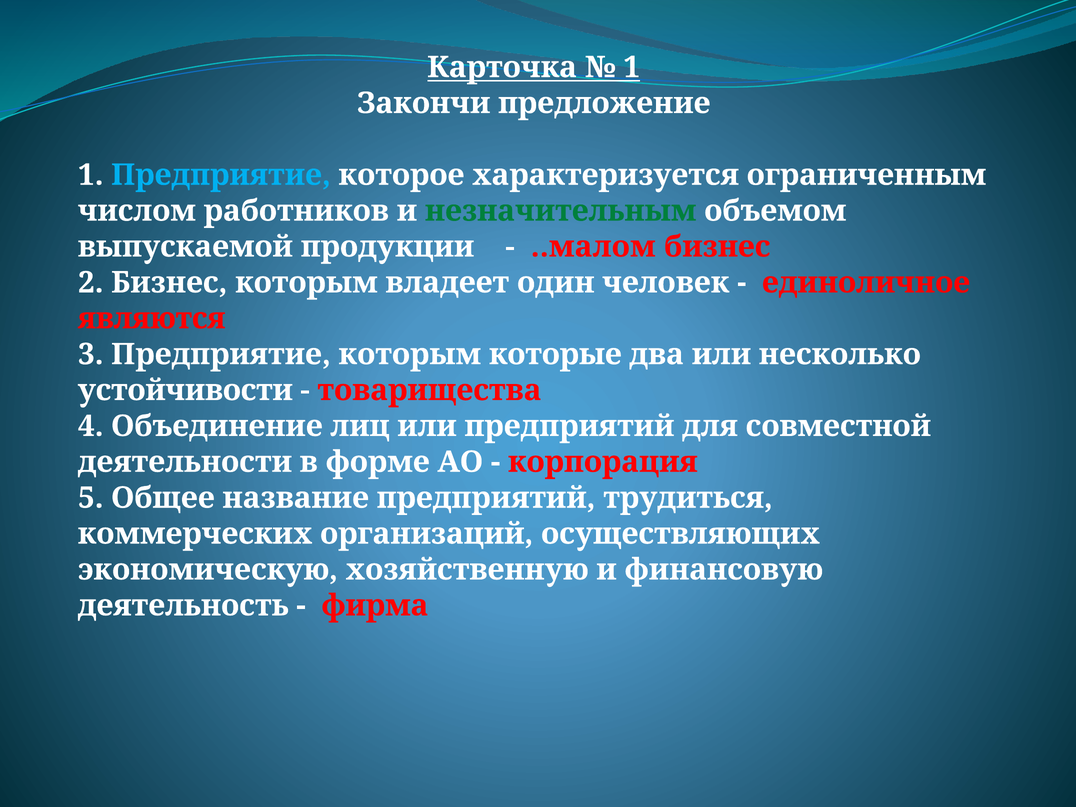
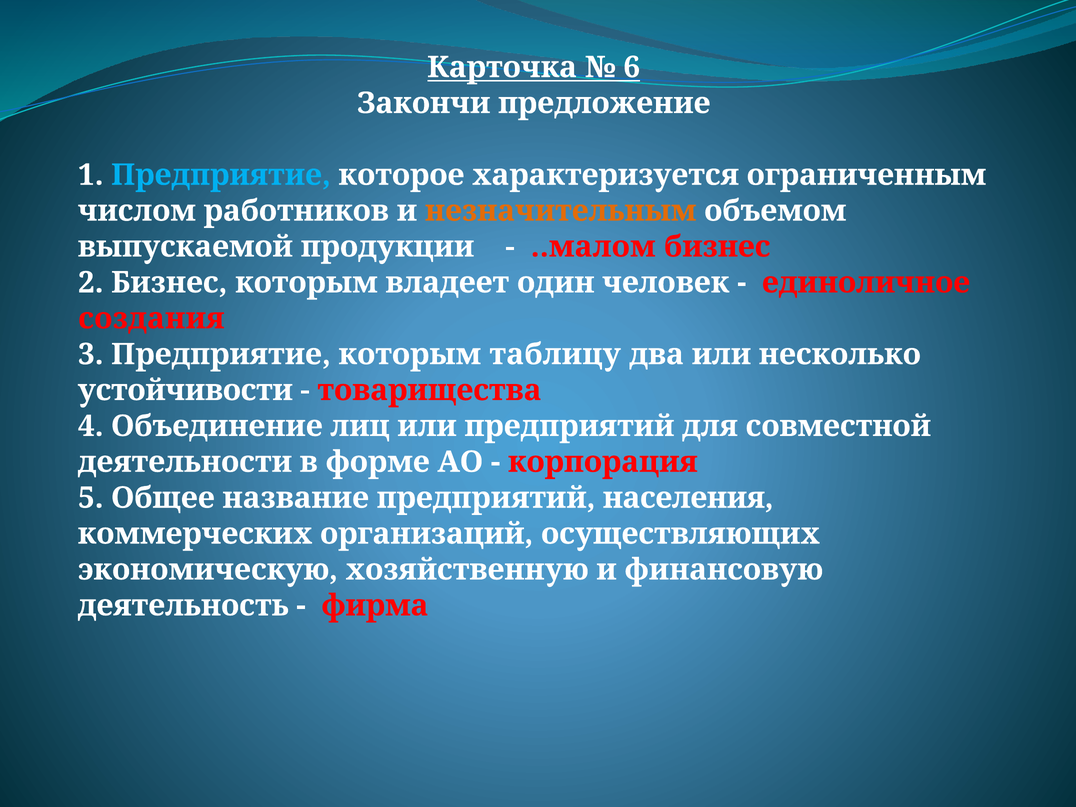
1 at (632, 67): 1 -> 6
незначительным colour: green -> orange
являются: являются -> создания
которые: которые -> таблицу
трудиться: трудиться -> населения
